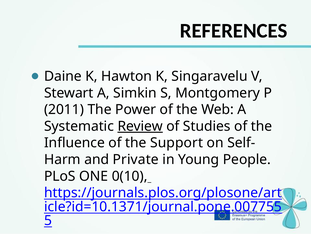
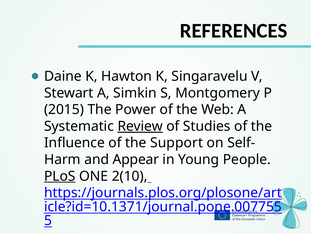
2011: 2011 -> 2015
Private: Private -> Appear
PLoS underline: none -> present
0(10: 0(10 -> 2(10
